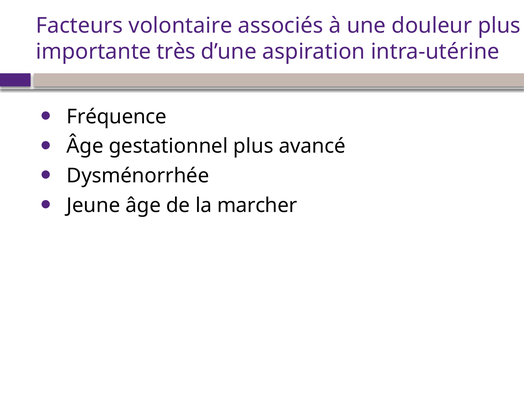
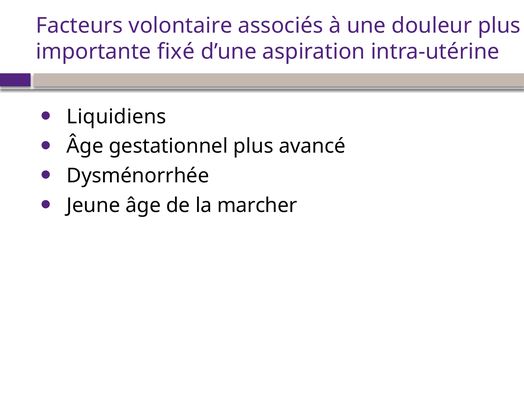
très: très -> fixé
Fréquence: Fréquence -> Liquidiens
